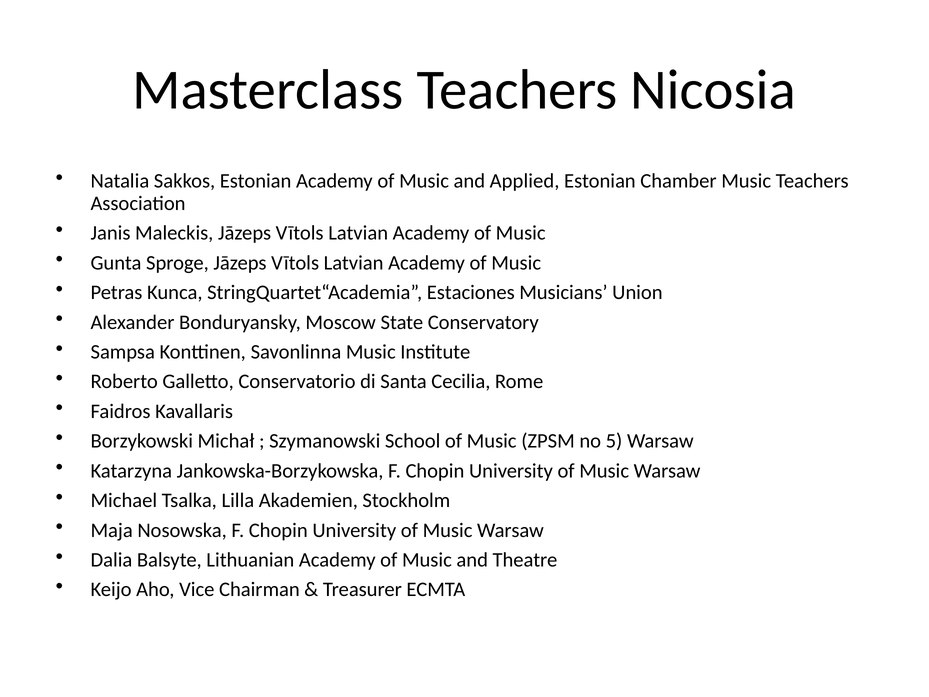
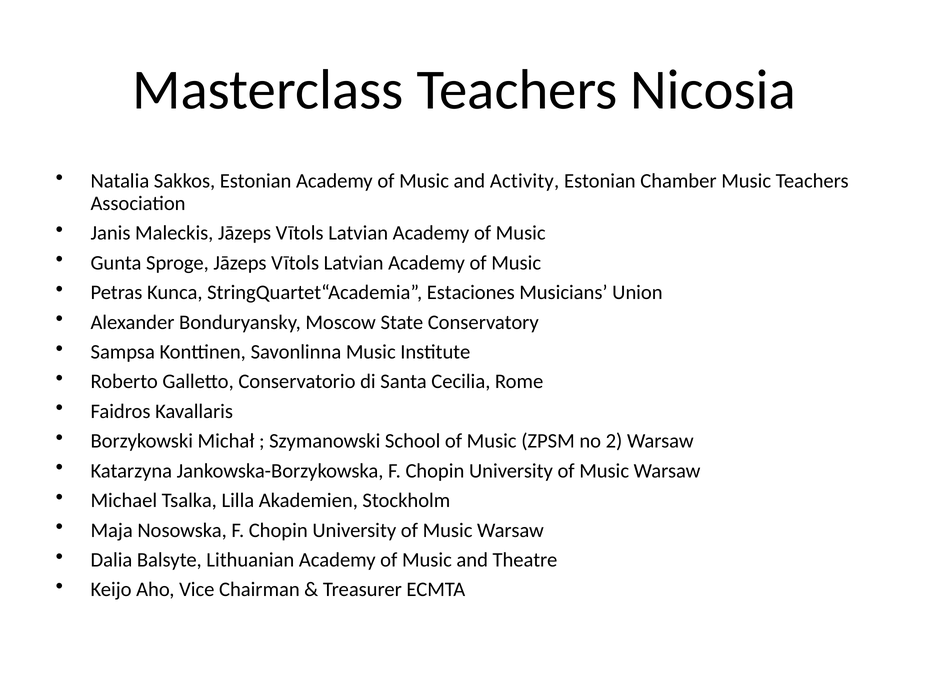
Applied: Applied -> Activity
5: 5 -> 2
